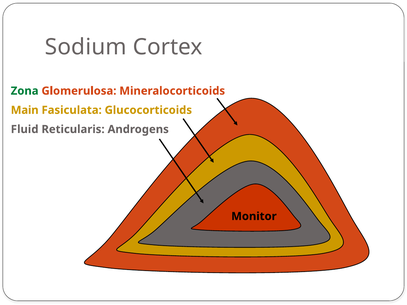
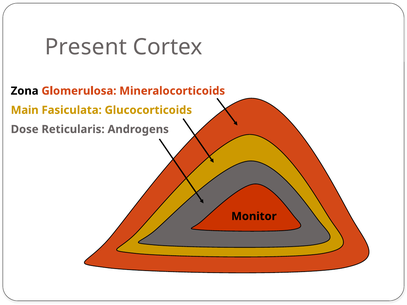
Sodium: Sodium -> Present
Zona colour: green -> black
Fluid: Fluid -> Dose
